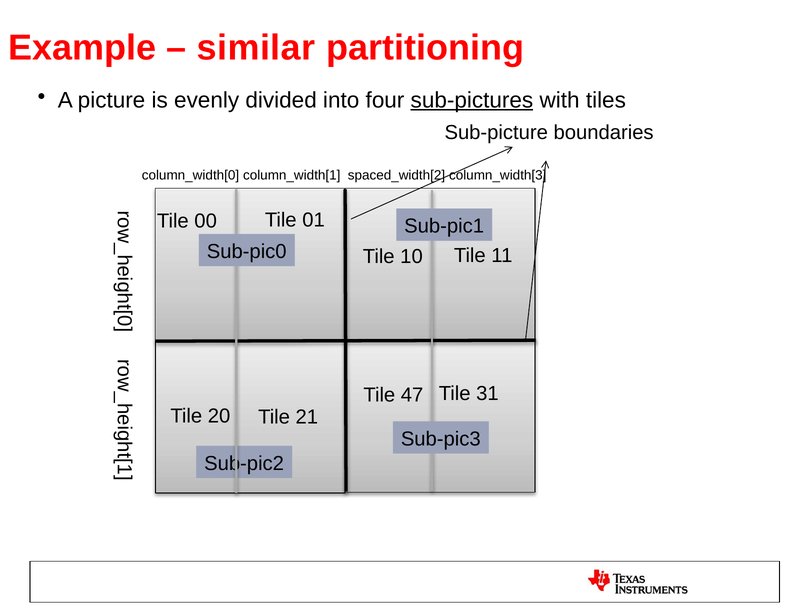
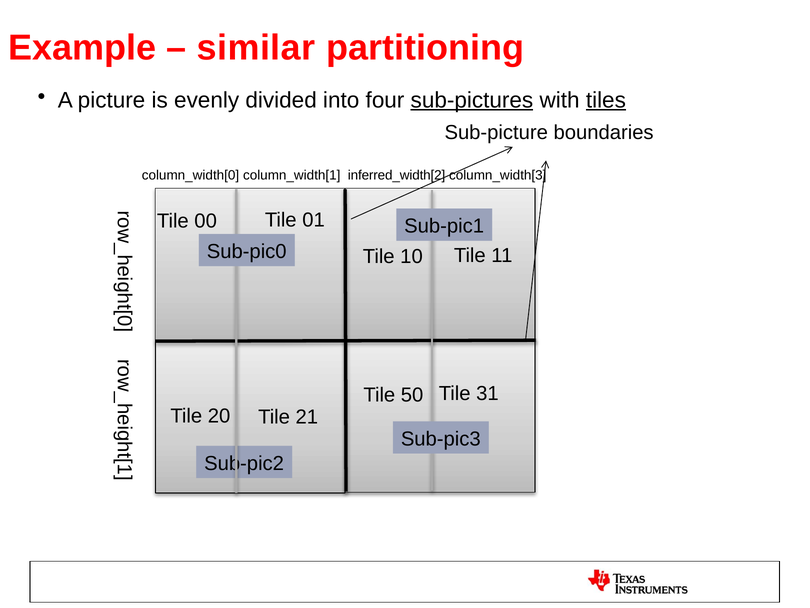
tiles underline: none -> present
spaced_width[2: spaced_width[2 -> inferred_width[2
47: 47 -> 50
